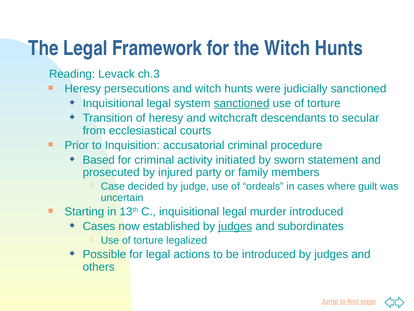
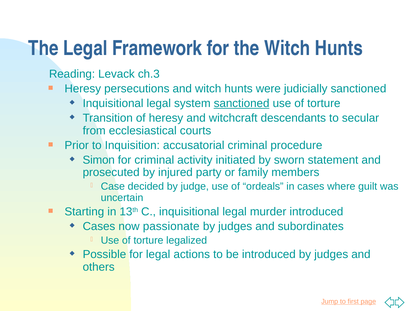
Based: Based -> Simon
established: established -> passionate
judges at (235, 226) underline: present -> none
